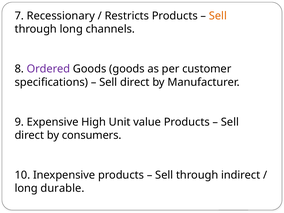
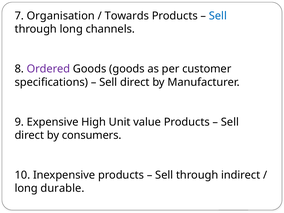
Recessionary: Recessionary -> Organisation
Restricts: Restricts -> Towards
Sell at (218, 16) colour: orange -> blue
